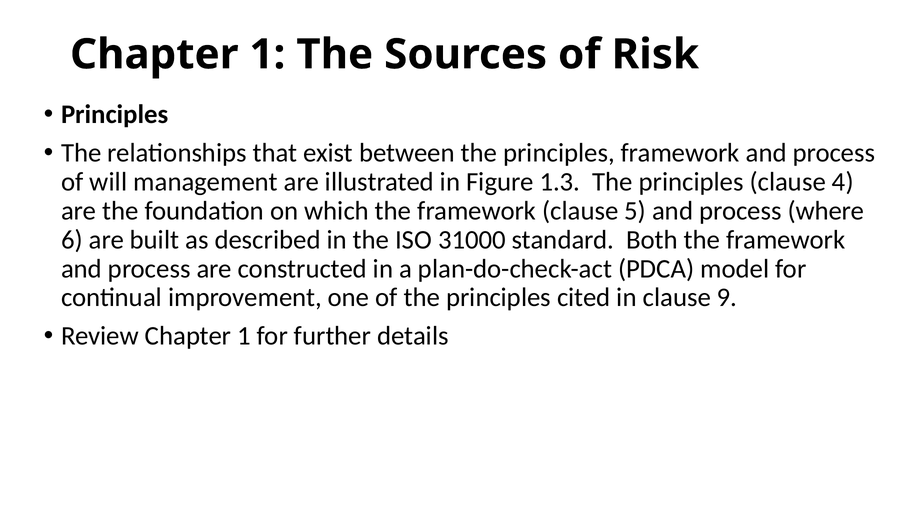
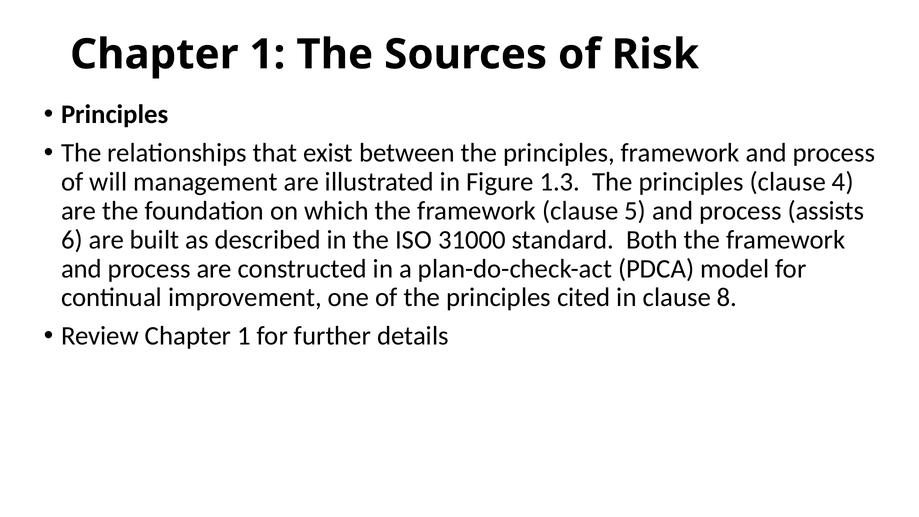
where: where -> assists
9: 9 -> 8
